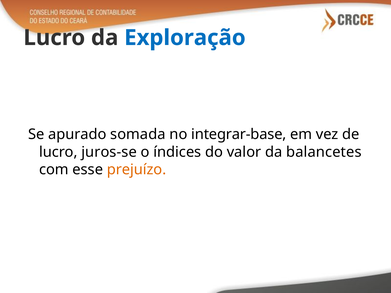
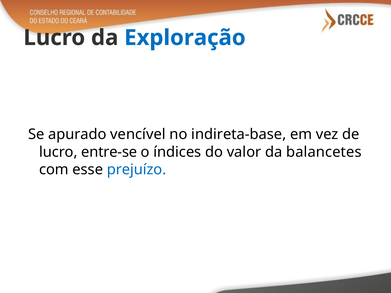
somada: somada -> vencível
integrar-base: integrar-base -> indireta-base
juros-se: juros-se -> entre-se
prejuízo colour: orange -> blue
